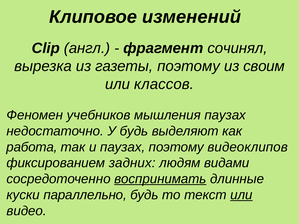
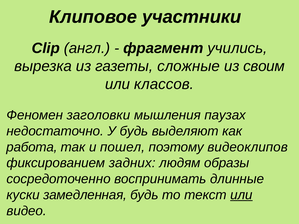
изменений: изменений -> участники
сочинял: сочинял -> учились
газеты поэтому: поэтому -> сложные
учебников: учебников -> заголовки
и паузах: паузах -> пошел
видами: видами -> образы
воспринимать underline: present -> none
параллельно: параллельно -> замедленная
